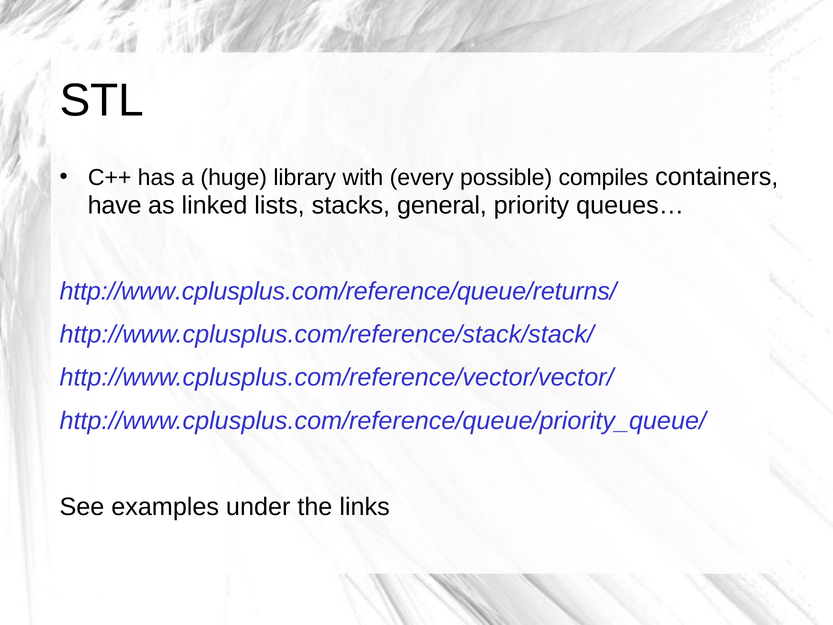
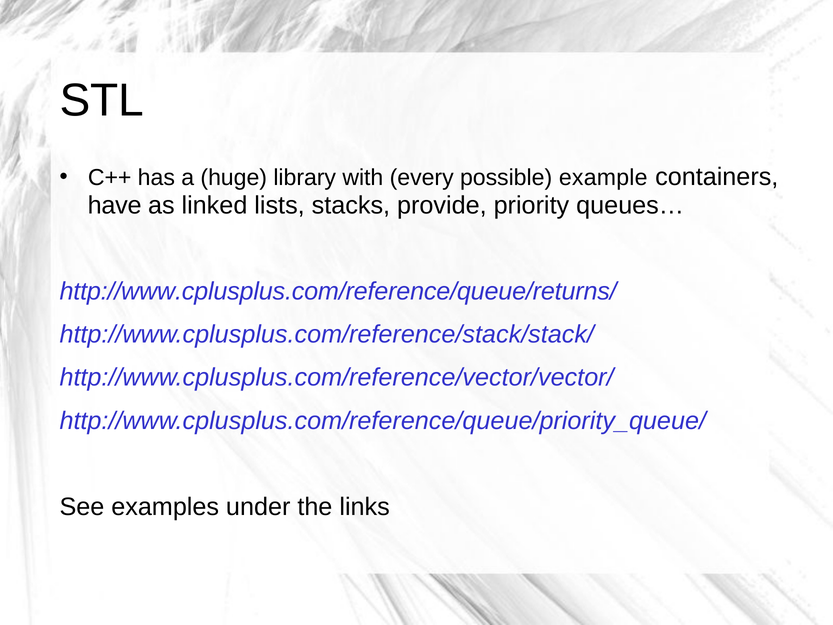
compiles: compiles -> example
general: general -> provide
